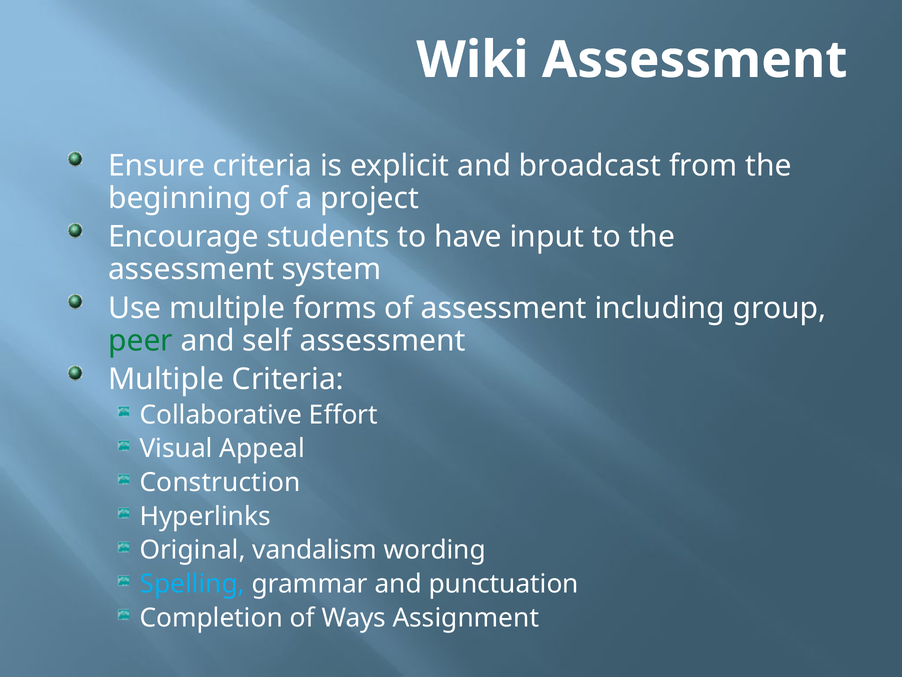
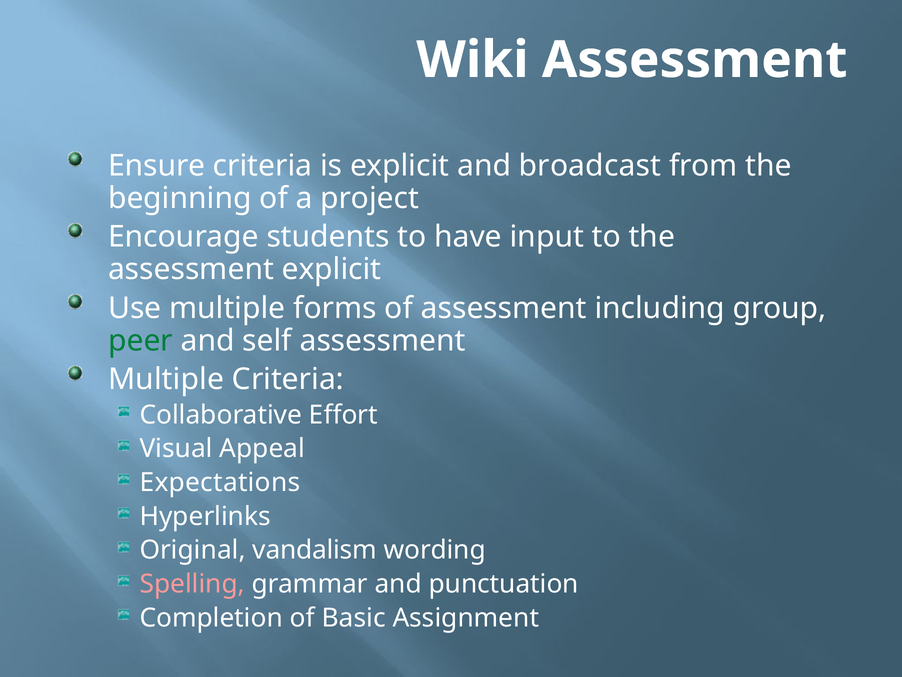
assessment system: system -> explicit
Construction: Construction -> Expectations
Spelling colour: light blue -> pink
Ways: Ways -> Basic
